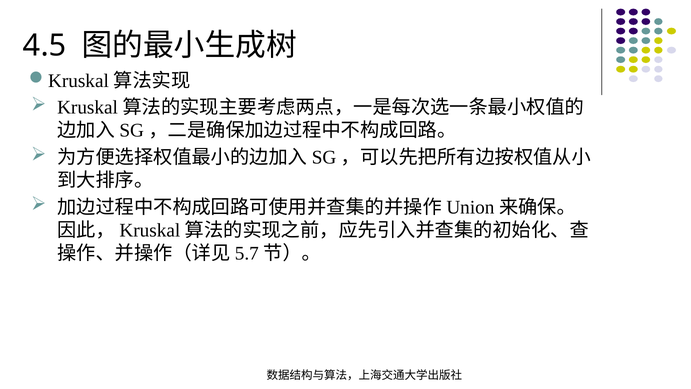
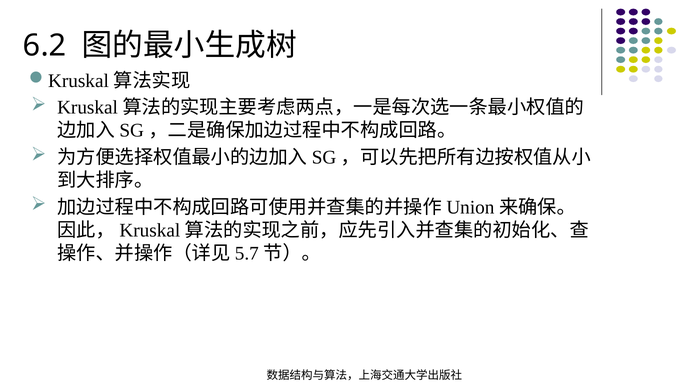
4.5: 4.5 -> 6.2
